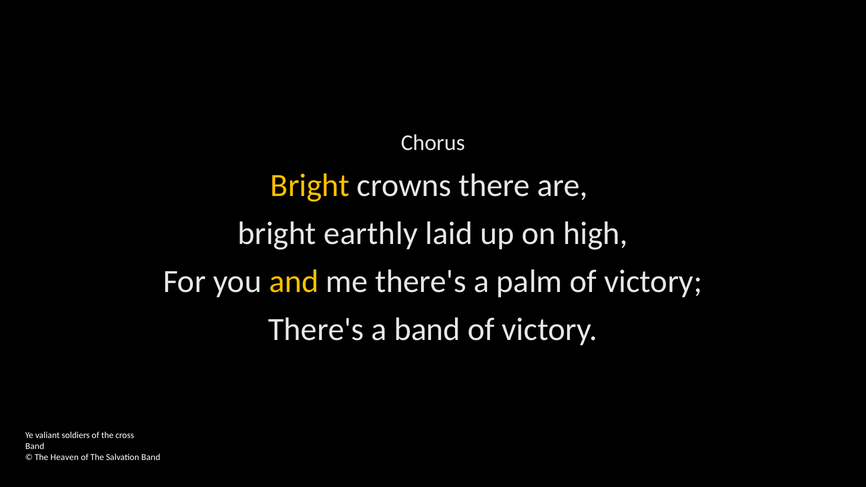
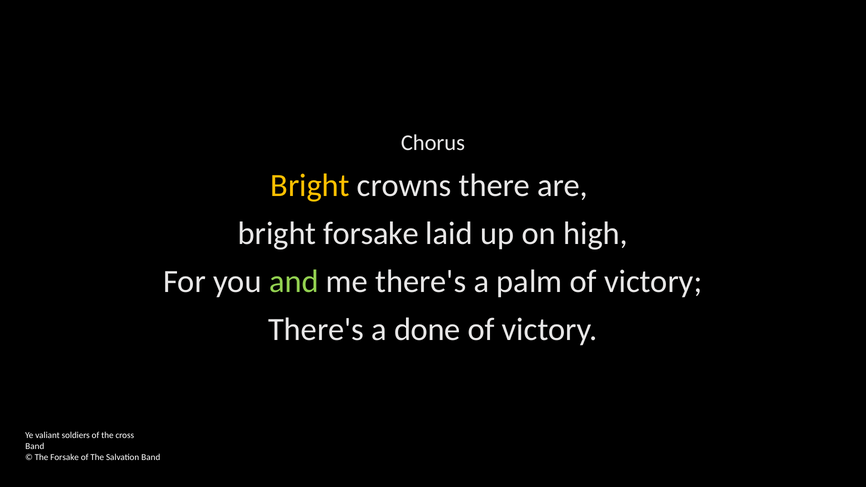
bright earthly: earthly -> forsake
and colour: yellow -> light green
a band: band -> done
The Heaven: Heaven -> Forsake
